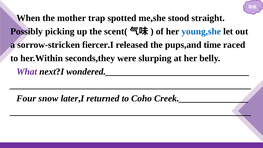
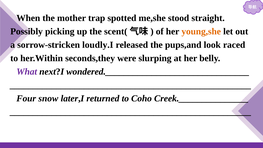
young,she colour: blue -> orange
fiercer.I: fiercer.I -> loudly.I
time: time -> look
